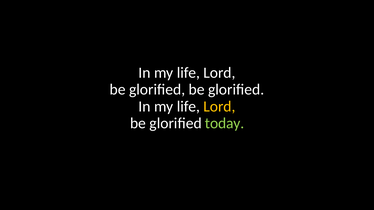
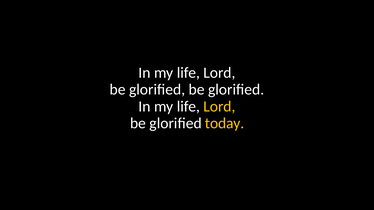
today colour: light green -> yellow
